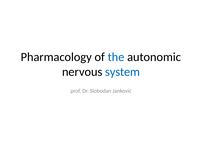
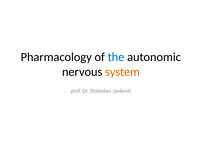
system colour: blue -> orange
